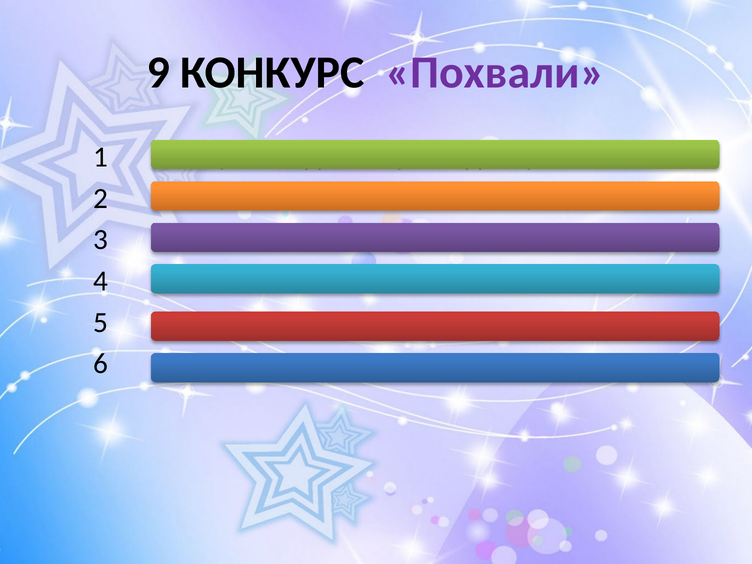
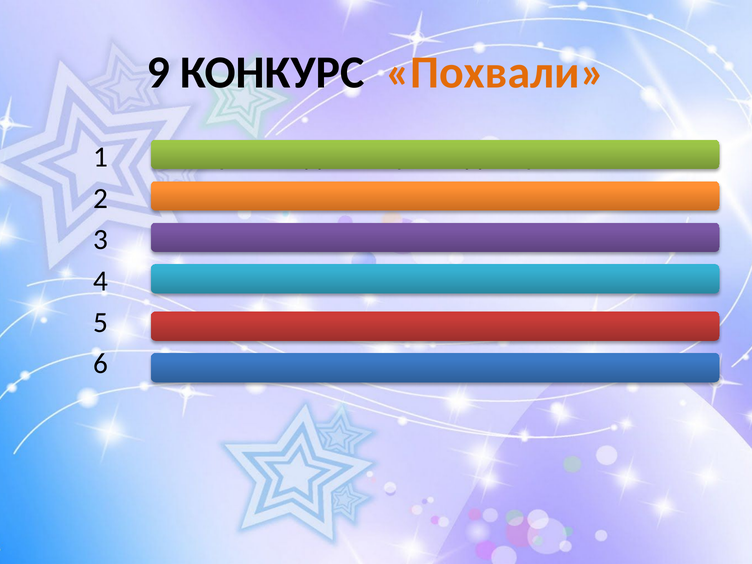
Похвали colour: purple -> orange
